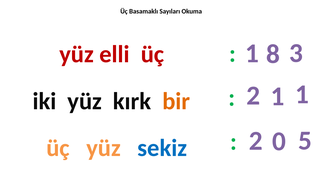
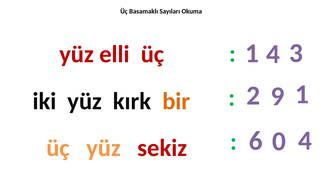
8 at (273, 54): 8 -> 4
2 1: 1 -> 9
sekiz colour: blue -> red
2 at (256, 141): 2 -> 6
0 5: 5 -> 4
